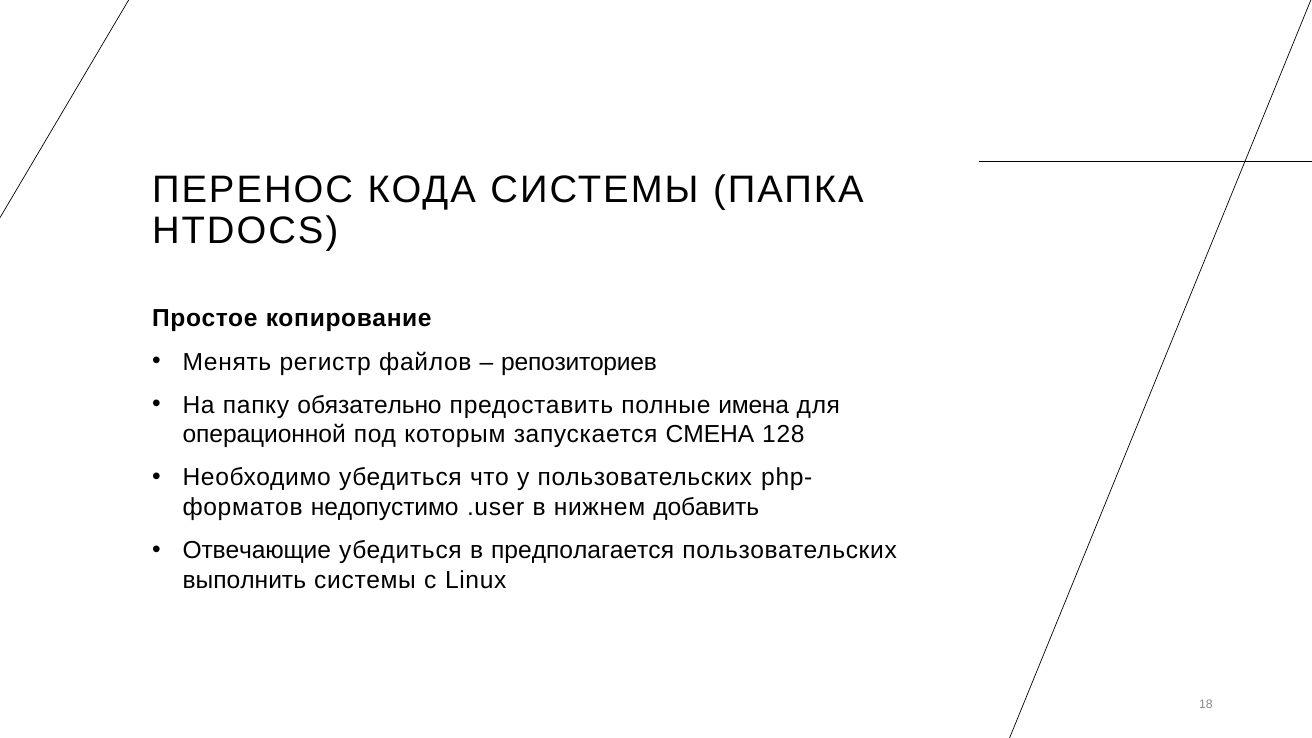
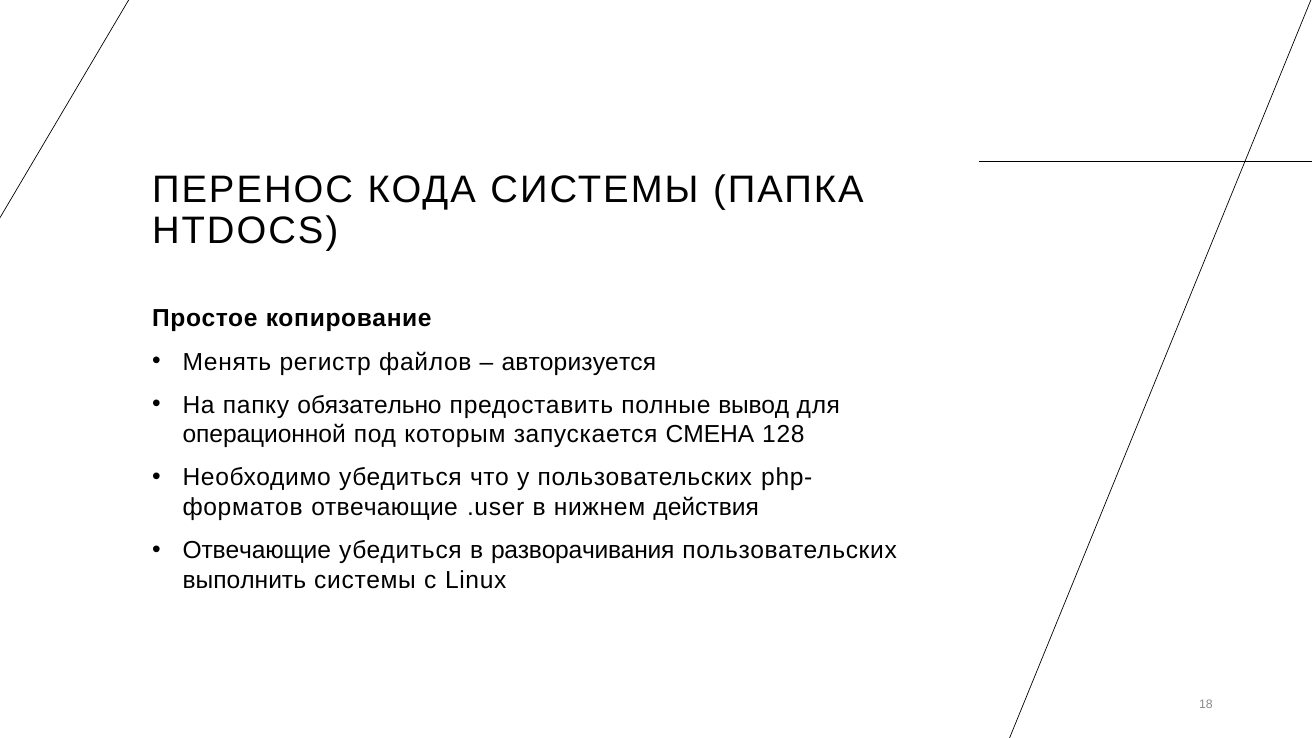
репозиториев: репозиториев -> авторизуется
имена: имена -> вывод
недопустимо at (385, 507): недопустимо -> отвечающие
добавить: добавить -> действия
предполагается: предполагается -> разворачивания
